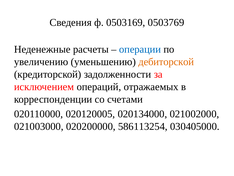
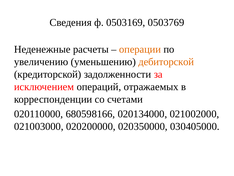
операции colour: blue -> orange
020120005: 020120005 -> 680598166
586113254: 586113254 -> 020350000
